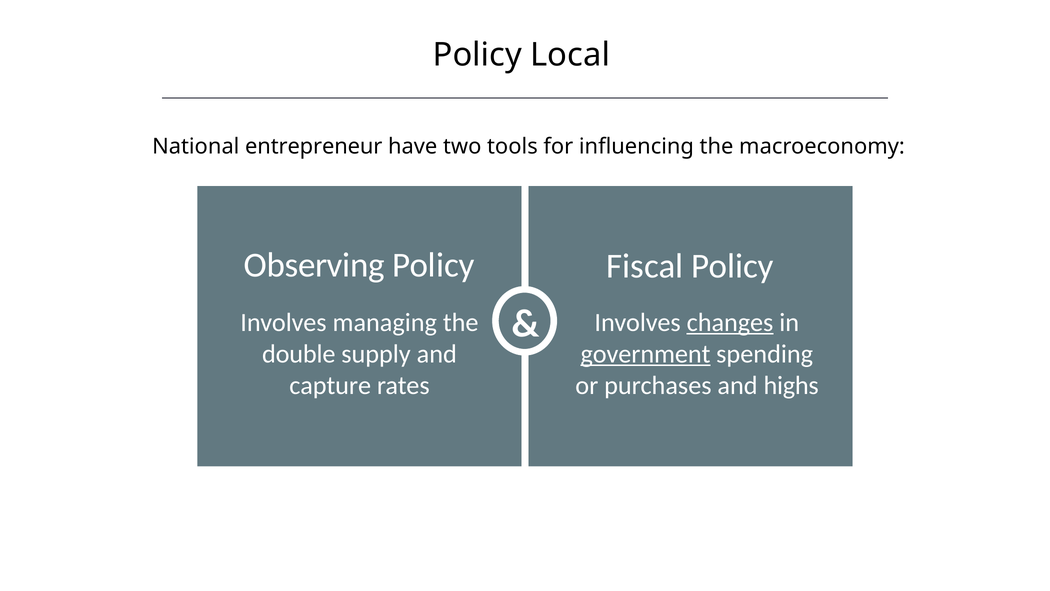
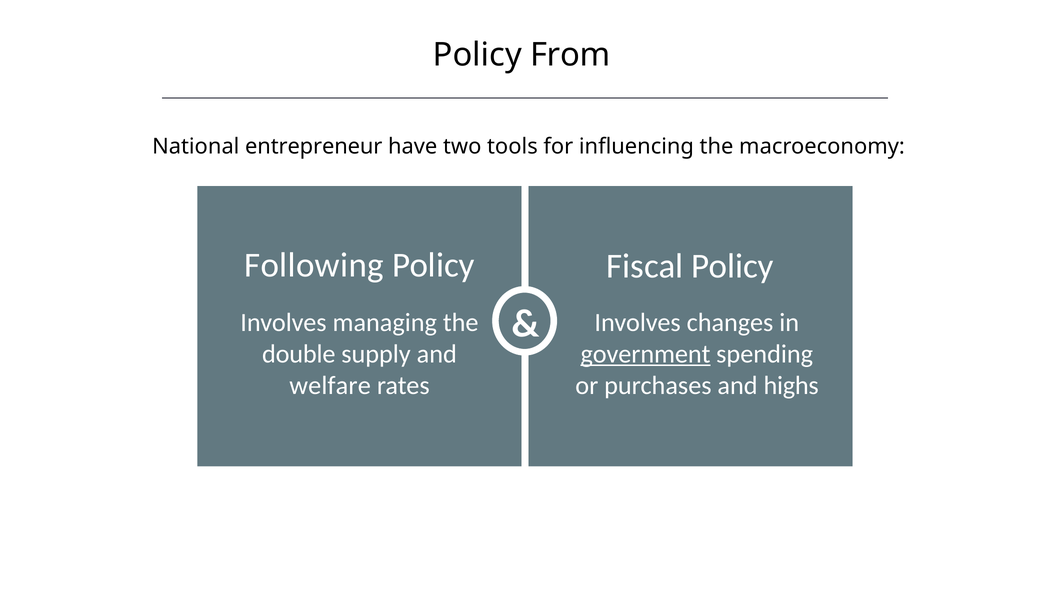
Local: Local -> From
Observing: Observing -> Following
changes underline: present -> none
capture: capture -> welfare
